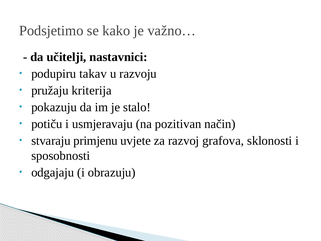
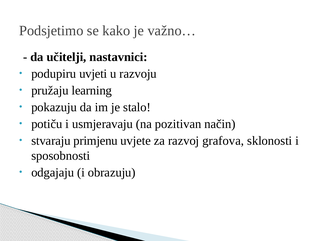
takav: takav -> uvjeti
kriterija: kriterija -> learning
